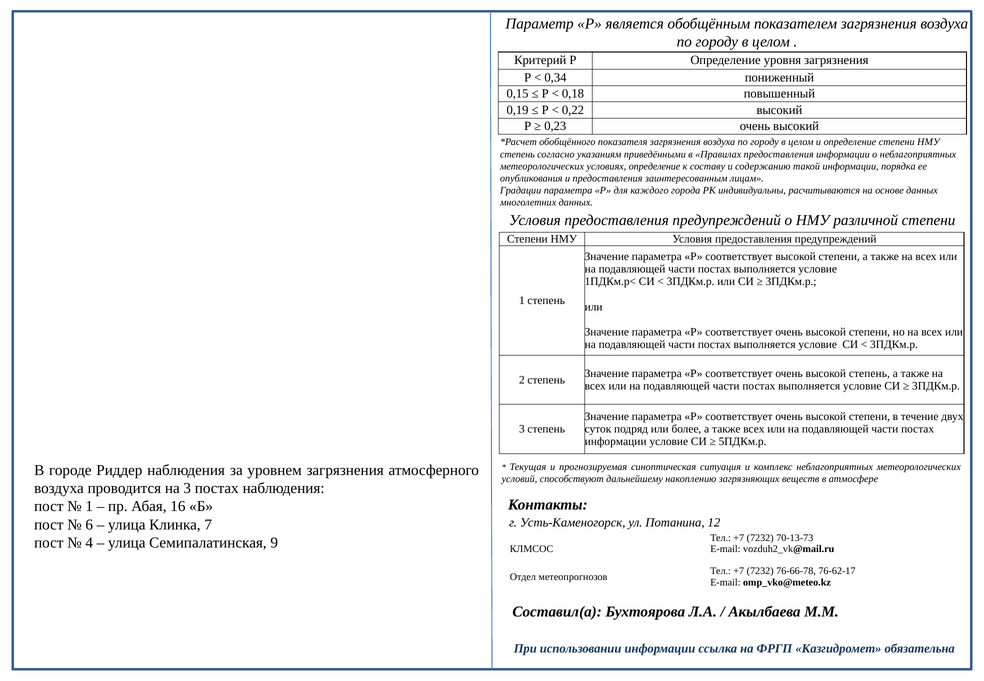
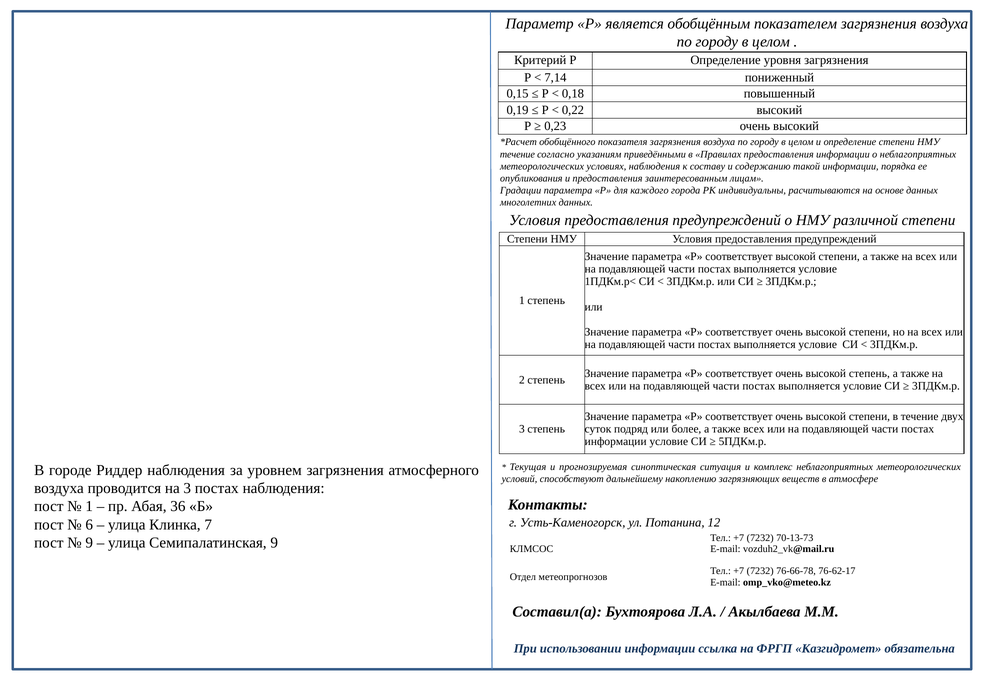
0,34: 0,34 -> 7,14
степень at (517, 154): степень -> течение
условиях определение: определение -> наблюдения
16: 16 -> 36
4 at (89, 543): 4 -> 9
